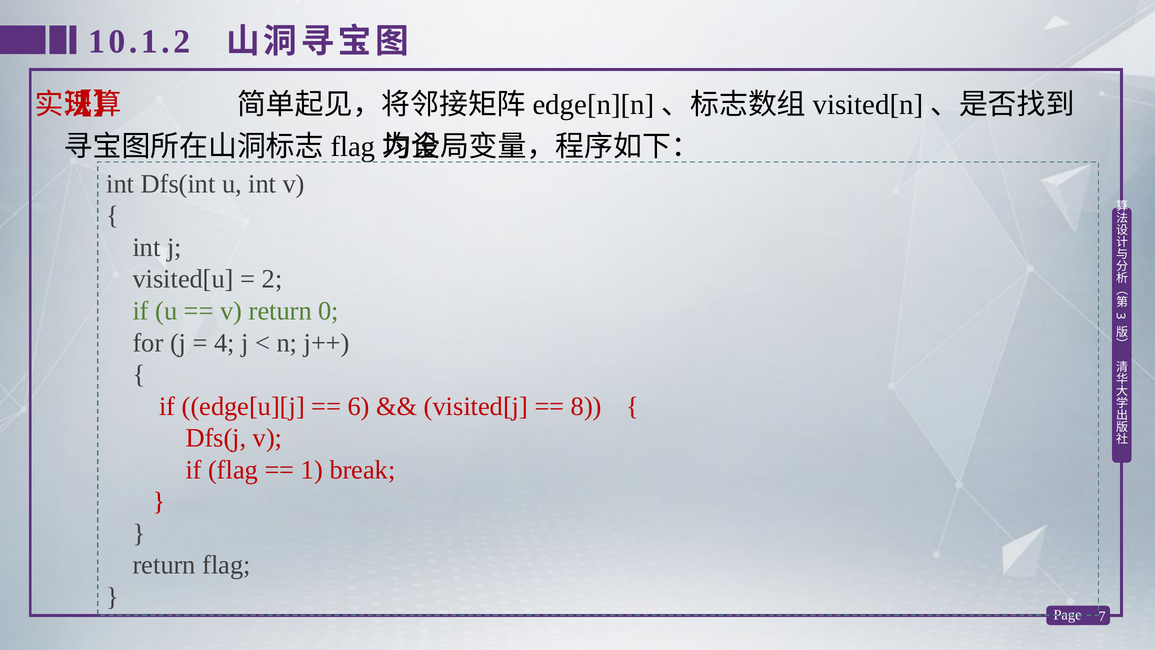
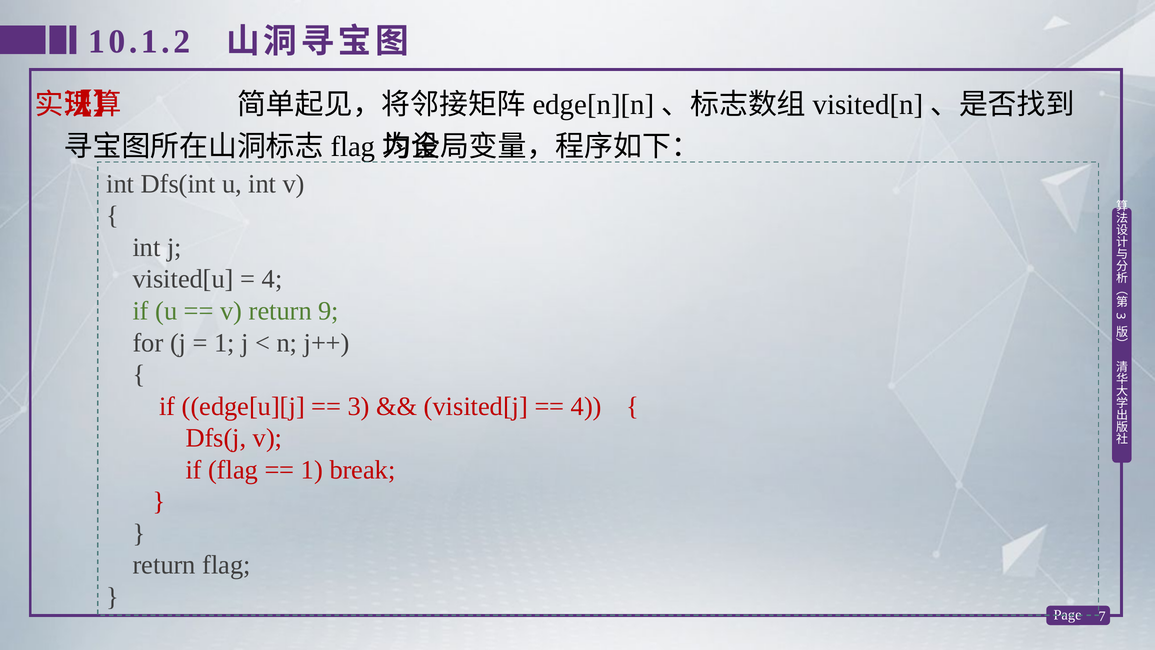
2 at (272, 279): 2 -> 4
0: 0 -> 9
4 at (224, 343): 4 -> 1
6 at (359, 406): 6 -> 3
8 at (586, 406): 8 -> 4
